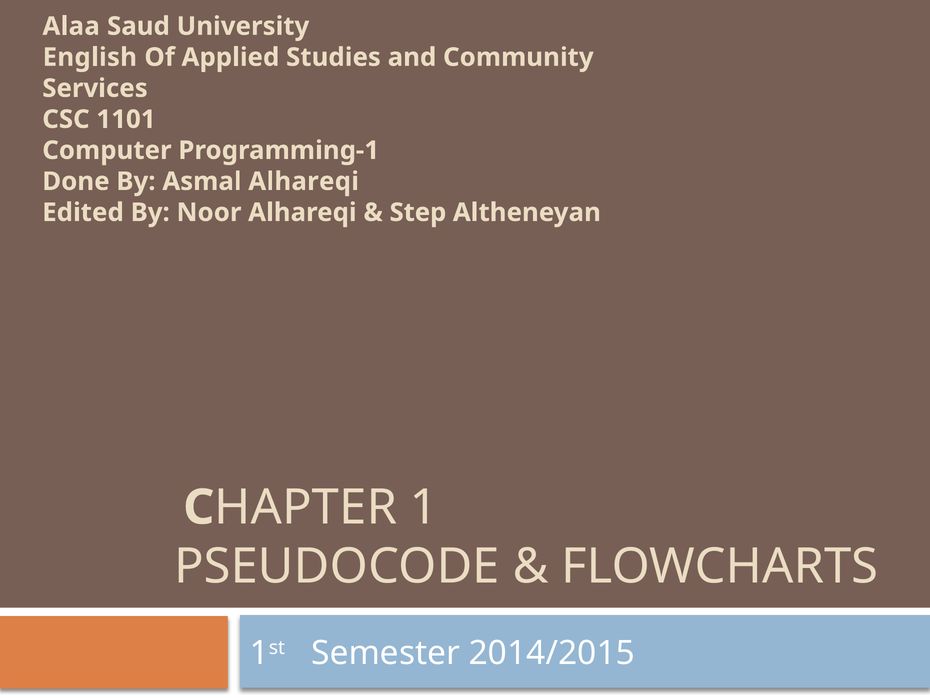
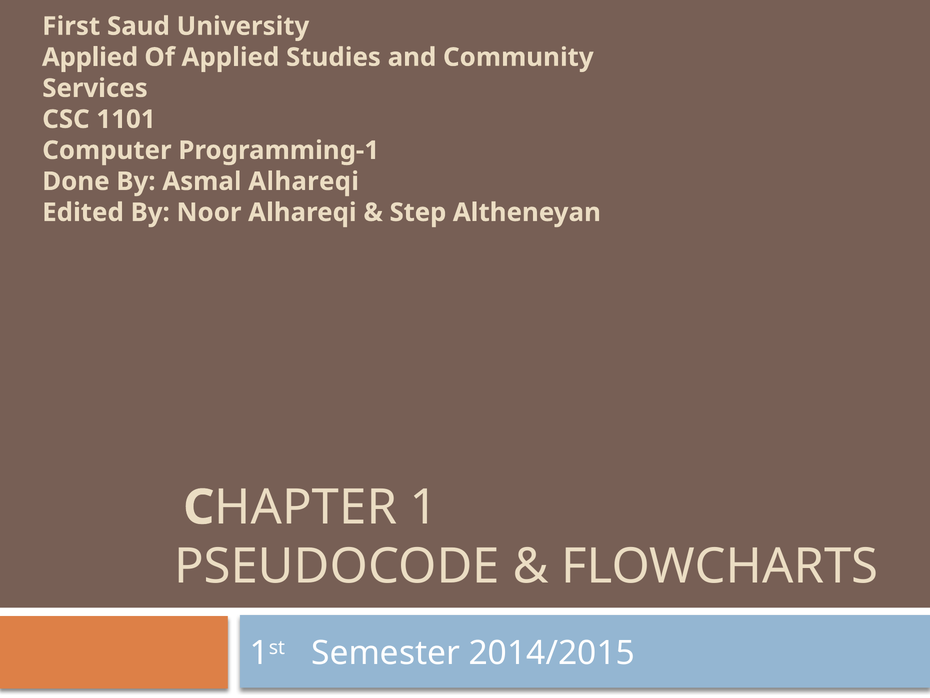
Alaa: Alaa -> First
English at (90, 57): English -> Applied
